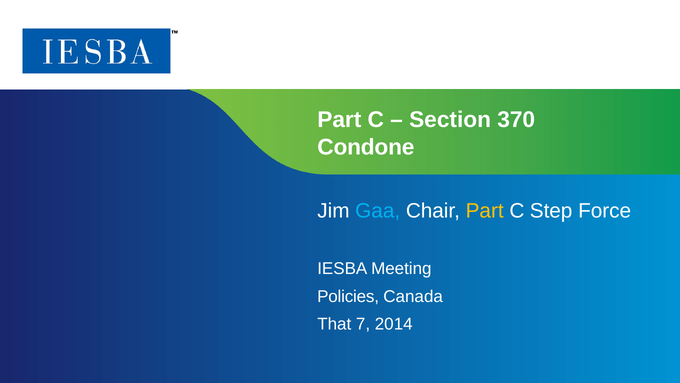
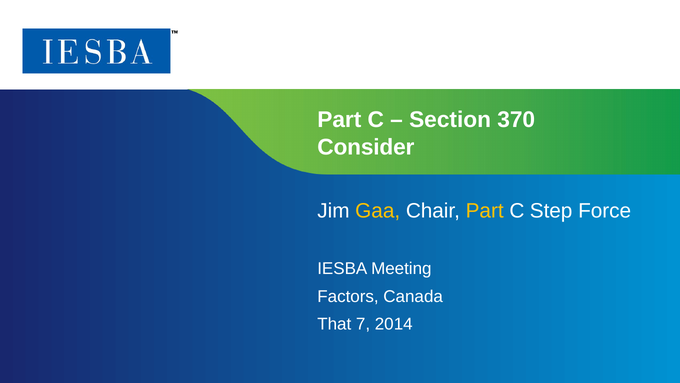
Condone: Condone -> Consider
Gaa colour: light blue -> yellow
Policies: Policies -> Factors
